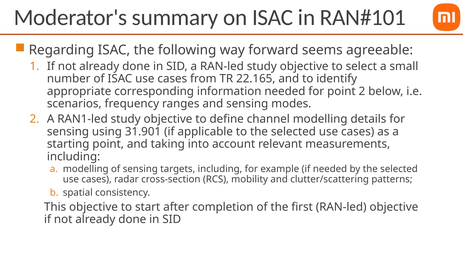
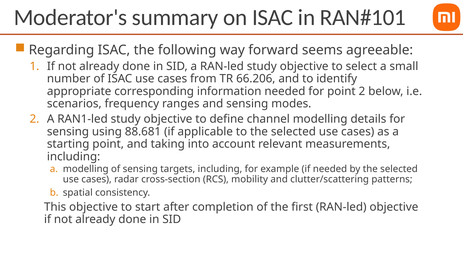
22.165: 22.165 -> 66.206
31.901: 31.901 -> 88.681
